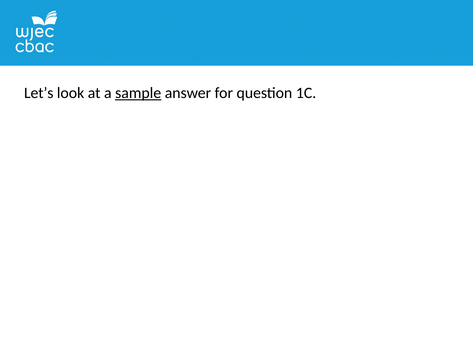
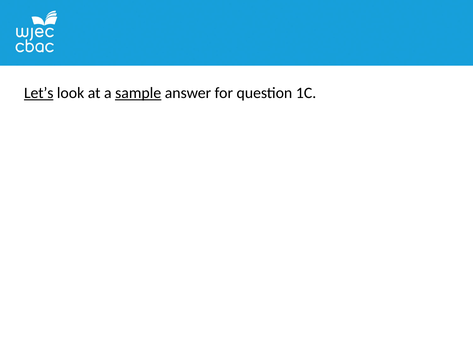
Let’s underline: none -> present
